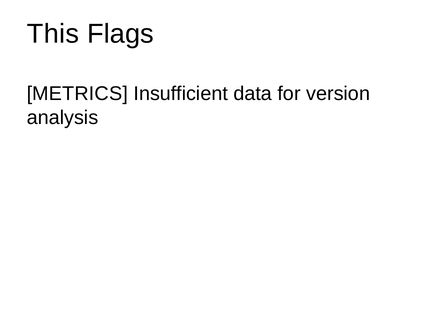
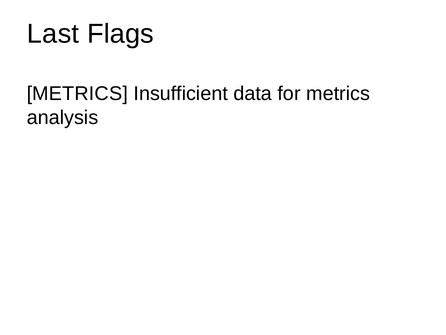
This: This -> Last
for version: version -> metrics
